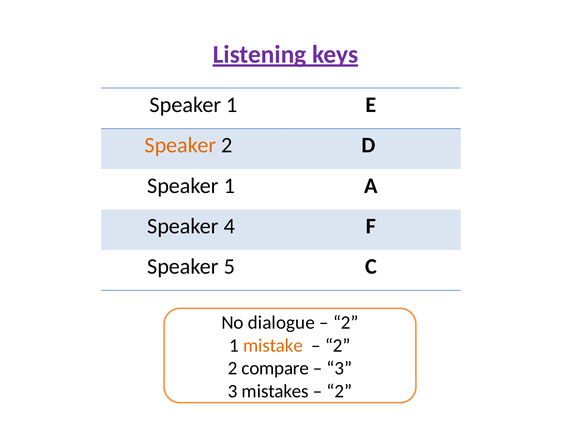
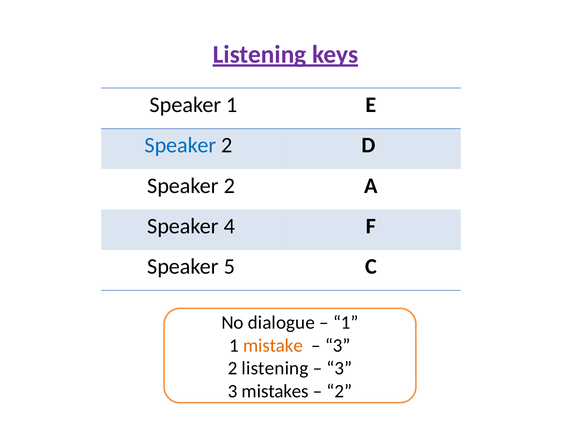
Speaker at (180, 145) colour: orange -> blue
1 at (229, 186): 1 -> 2
2 at (346, 323): 2 -> 1
2 at (338, 346): 2 -> 3
2 compare: compare -> listening
